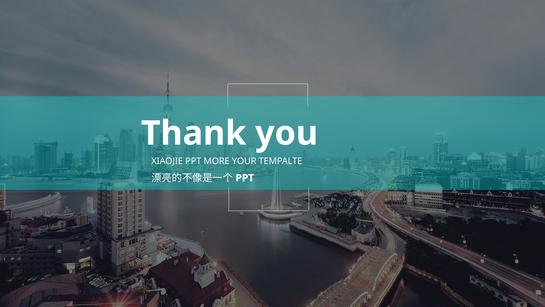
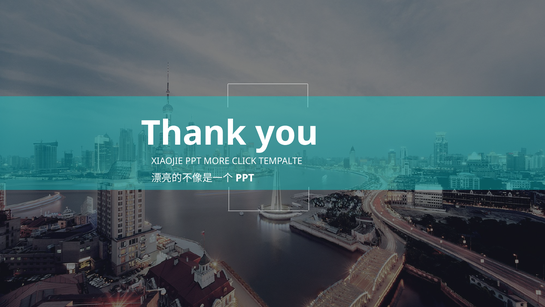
YOUR: YOUR -> CLICK
